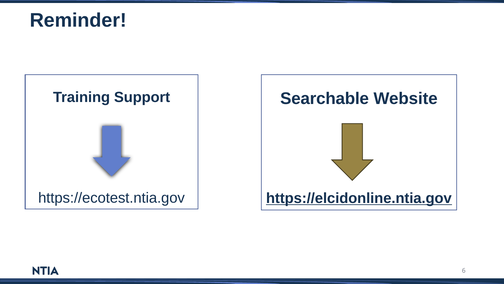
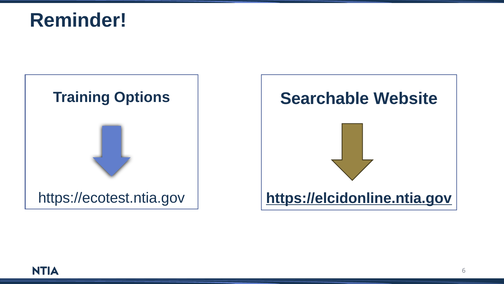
Support: Support -> Options
